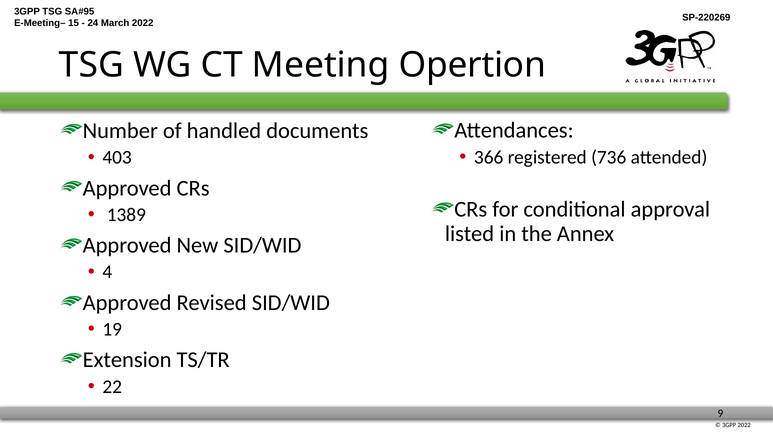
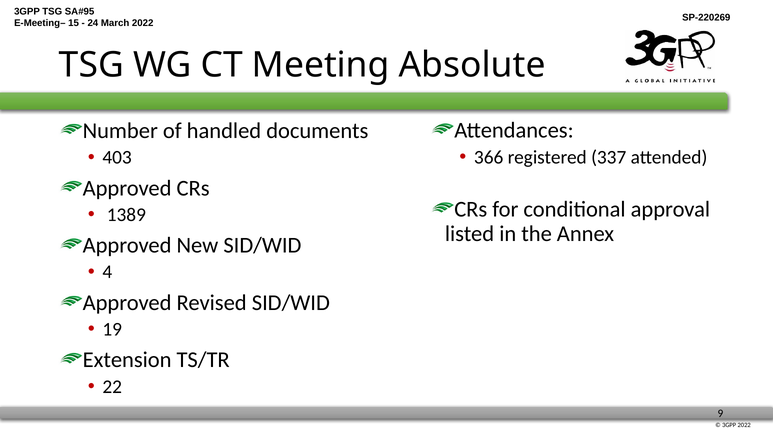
Opertion: Opertion -> Absolute
736: 736 -> 337
